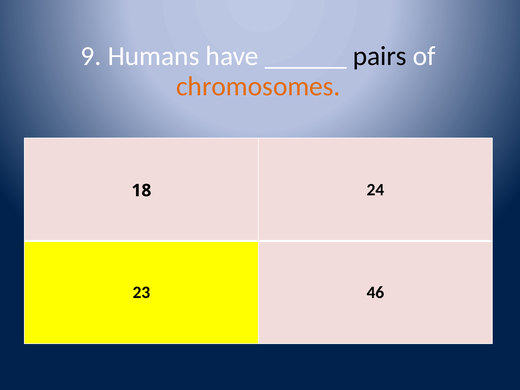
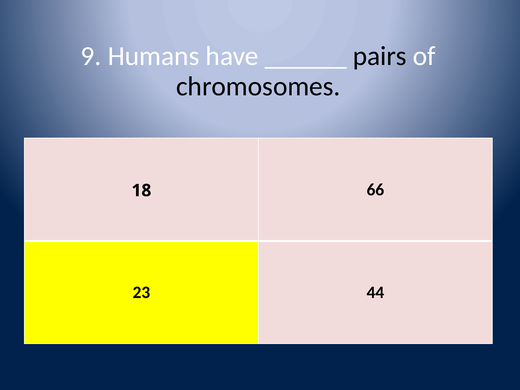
chromosomes colour: orange -> black
24: 24 -> 66
46: 46 -> 44
